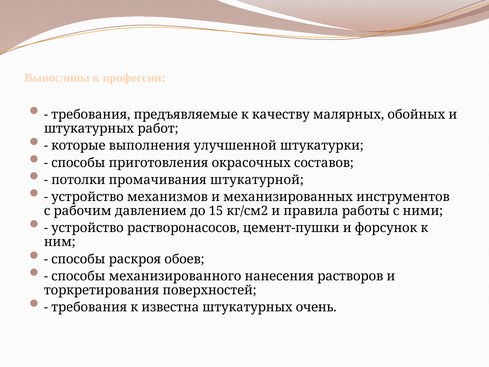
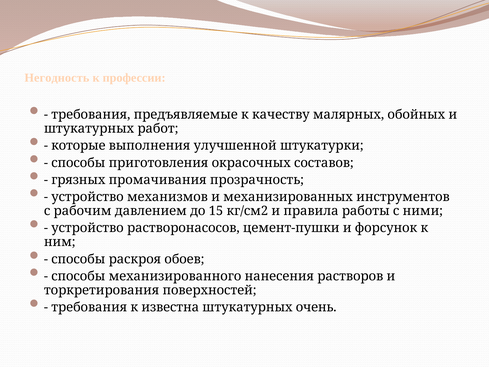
Выносливы: Выносливы -> Негодность
потолки: потолки -> грязных
штукатурной: штукатурной -> прозрачность
